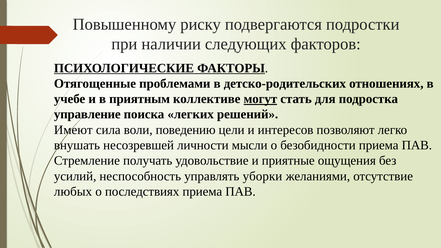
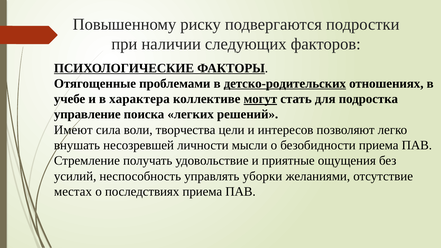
детско-родительских underline: none -> present
приятным: приятным -> характера
поведению: поведению -> творчества
любых: любых -> местах
